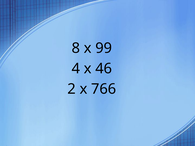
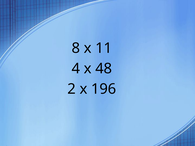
99: 99 -> 11
46: 46 -> 48
766: 766 -> 196
